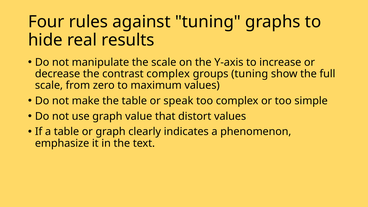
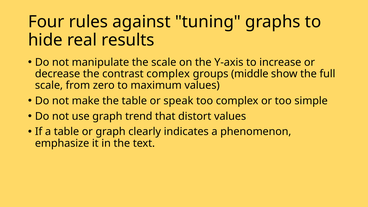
groups tuning: tuning -> middle
value: value -> trend
